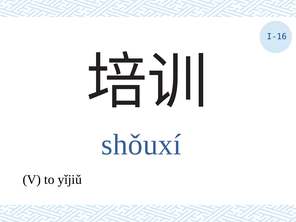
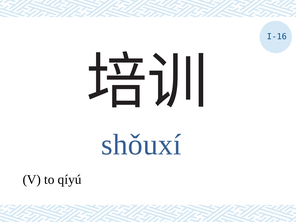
yǐjiǔ: yǐjiǔ -> qíyú
